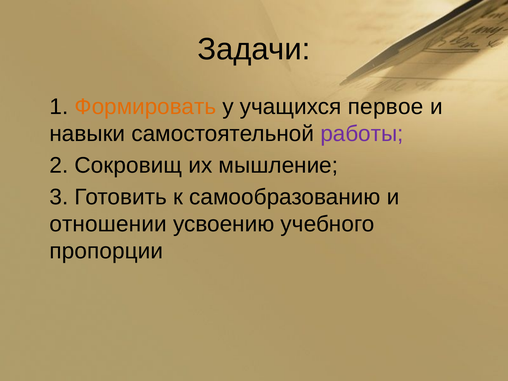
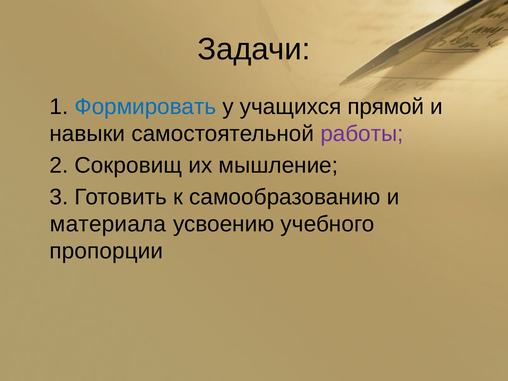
Формировать colour: orange -> blue
первое: первое -> прямой
отношении: отношении -> материала
